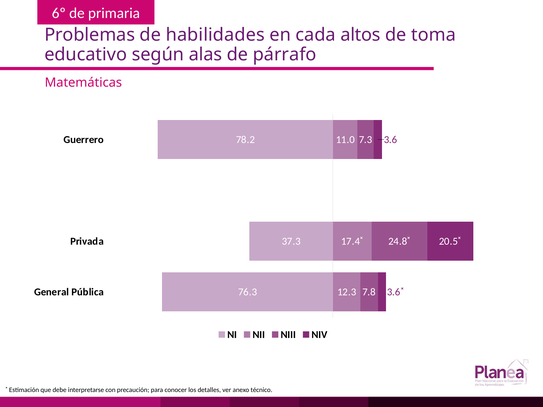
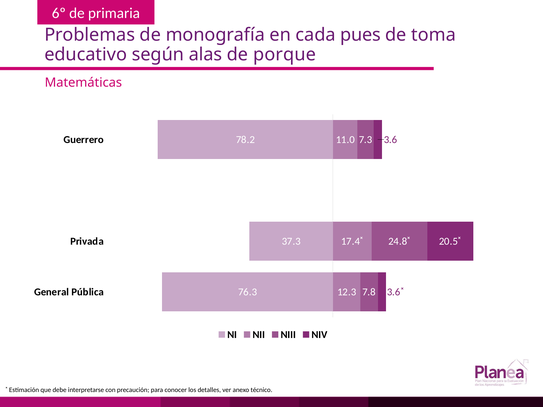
habilidades: habilidades -> monografía
altos: altos -> pues
párrafo: párrafo -> porque
